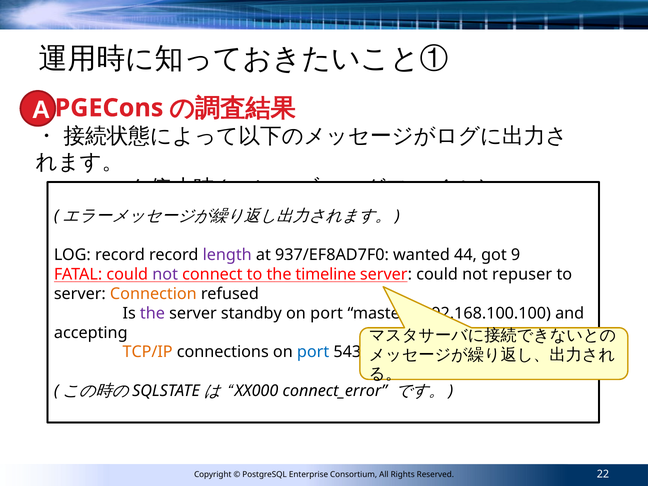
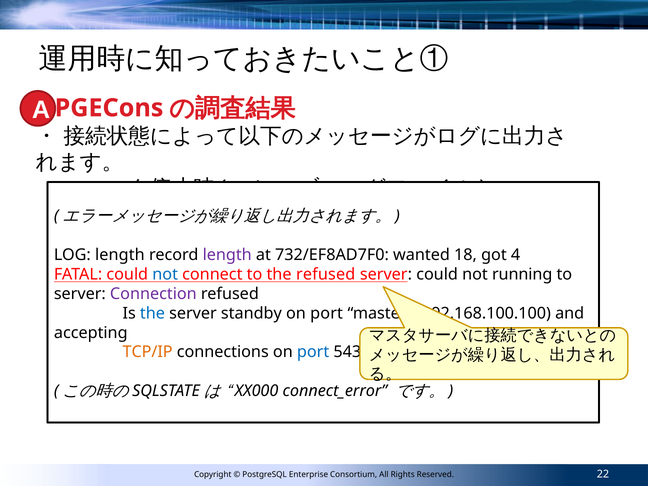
LOG record: record -> length
937/EF8AD7F0: 937/EF8AD7F0 -> 732/EF8AD7F0
44: 44 -> 18
9: 9 -> 4
not at (165, 274) colour: purple -> blue
the timeline: timeline -> refused
repuser: repuser -> running
Connection colour: orange -> purple
the at (152, 313) colour: purple -> blue
